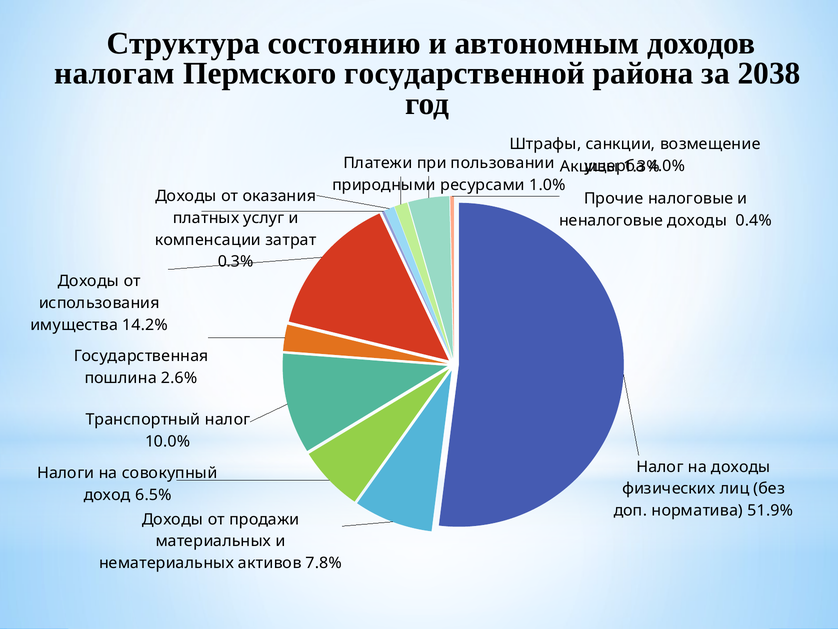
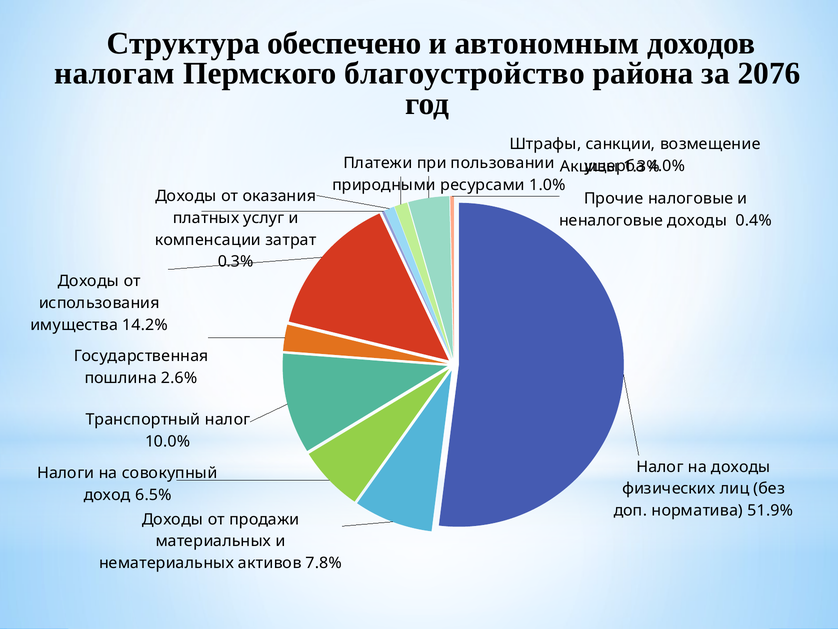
состоянию: состоянию -> обеспечено
государственной: государственной -> благоустройство
2038: 2038 -> 2076
